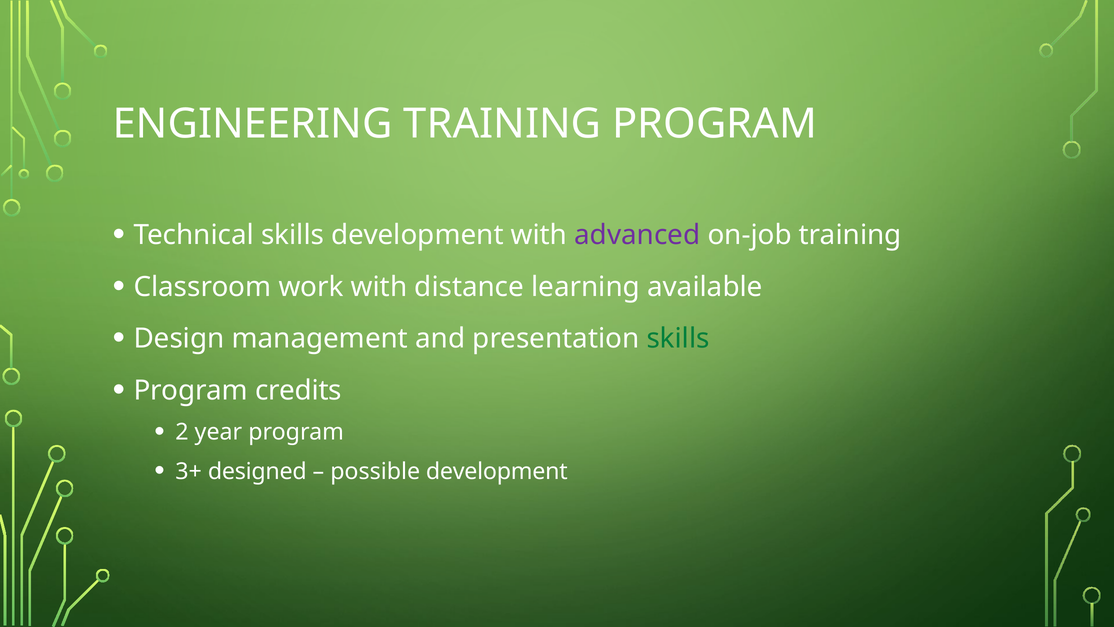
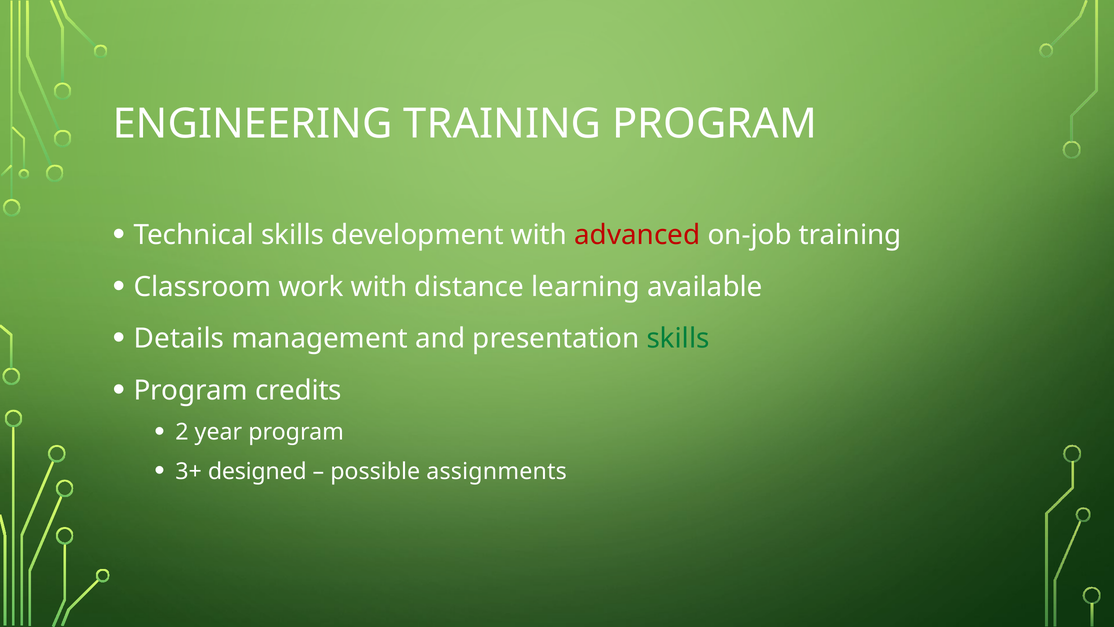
advanced colour: purple -> red
Design: Design -> Details
possible development: development -> assignments
